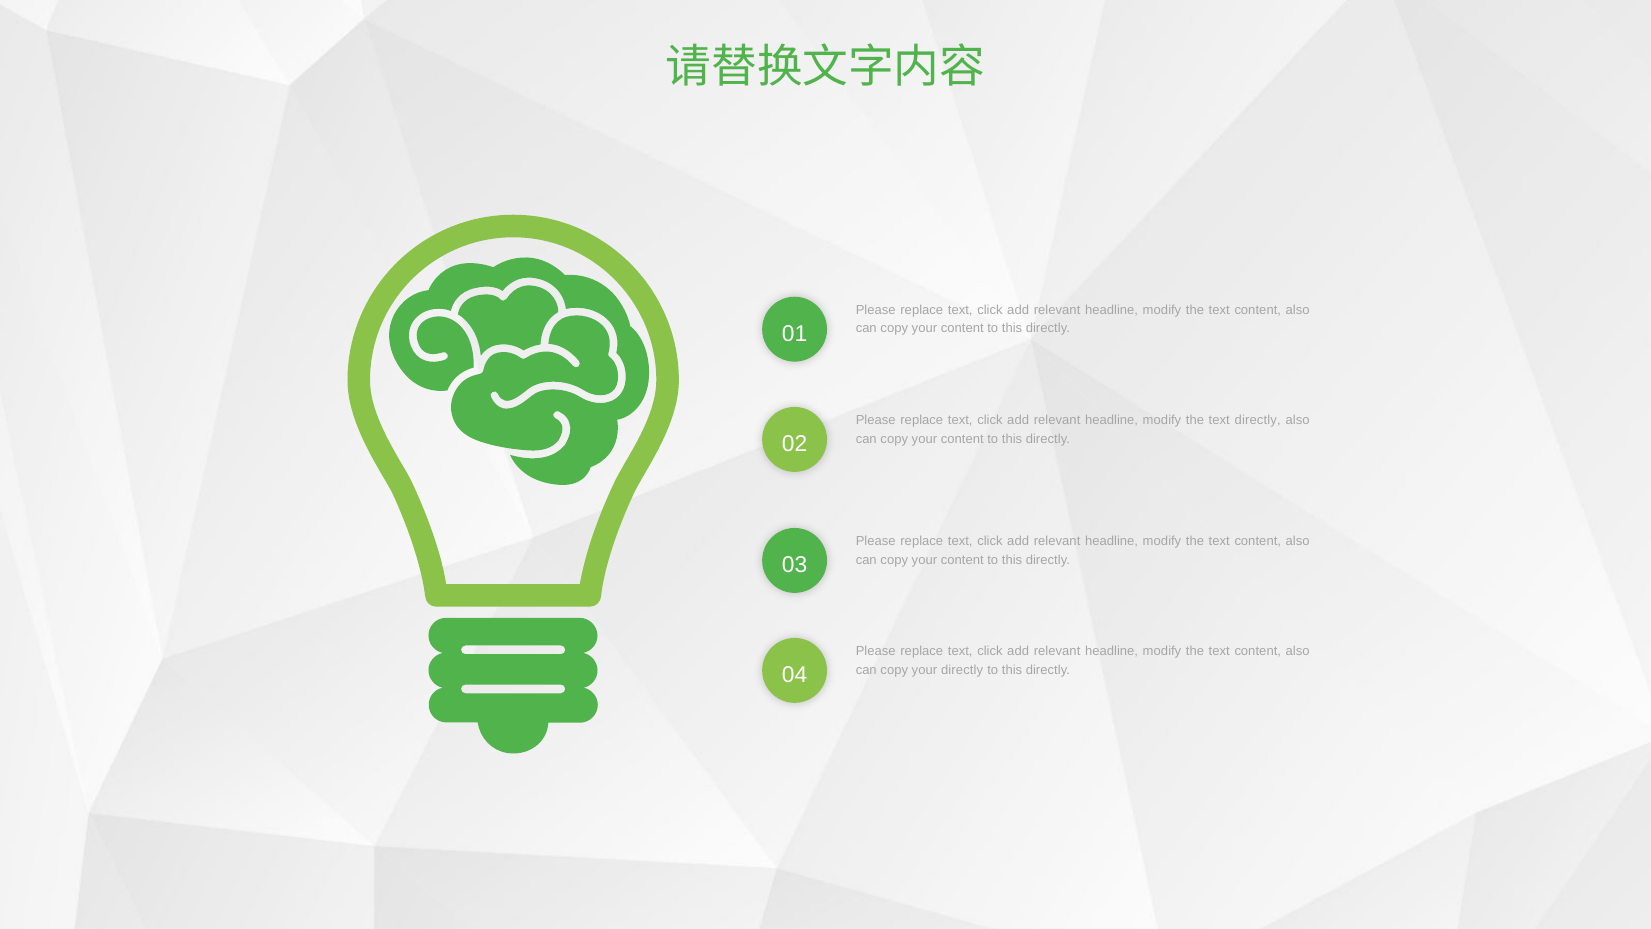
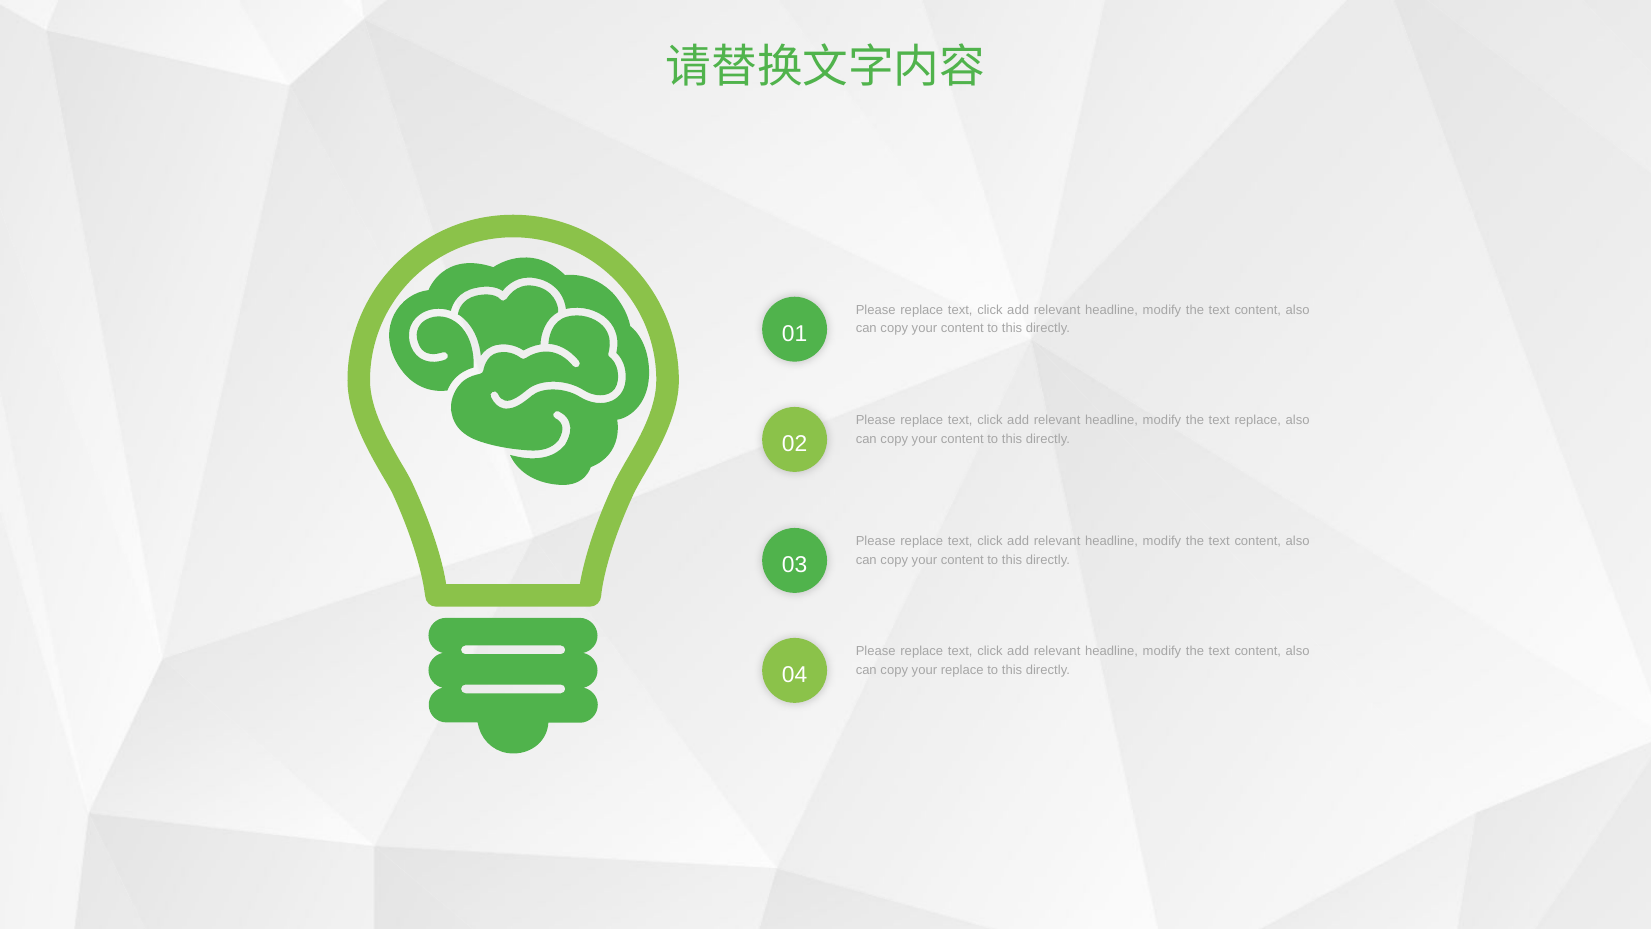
text directly: directly -> replace
your directly: directly -> replace
